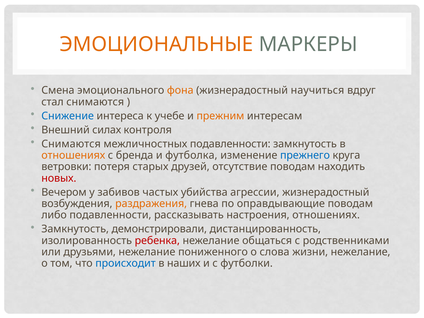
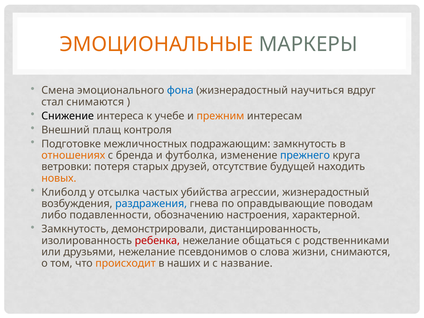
фона colour: orange -> blue
Снижение colour: blue -> black
силах: силах -> плащ
Снимаются at (71, 144): Снимаются -> Подготовке
межличностных подавленности: подавленности -> подражающим
отсутствие поводам: поводам -> будущей
новых colour: red -> orange
Вечером: Вечером -> Клиболд
забивов: забивов -> отсылка
раздражения colour: orange -> blue
рассказывать: рассказывать -> обозначению
настроения отношениях: отношениях -> характерной
пониженного: пониженного -> псевдонимов
жизни нежелание: нежелание -> снимаются
происходит colour: blue -> orange
футболки: футболки -> название
